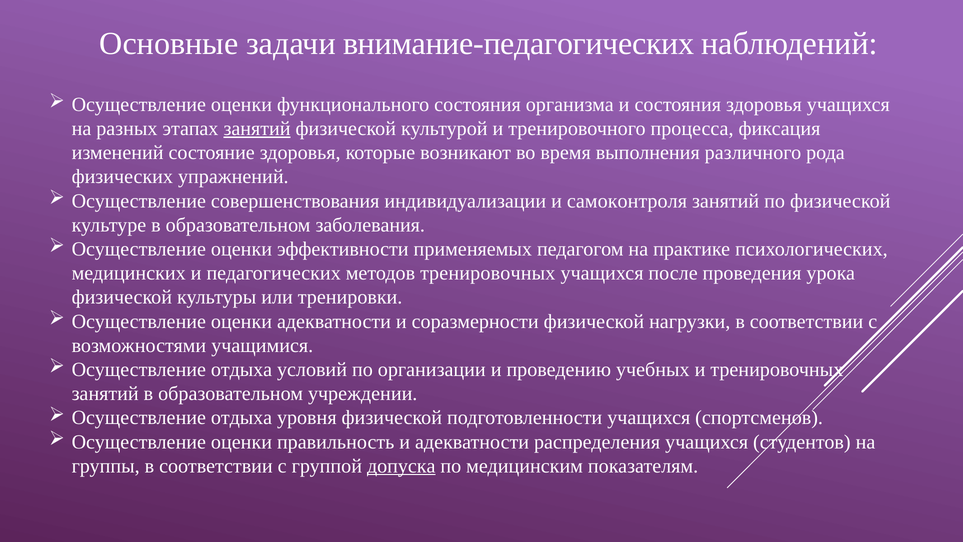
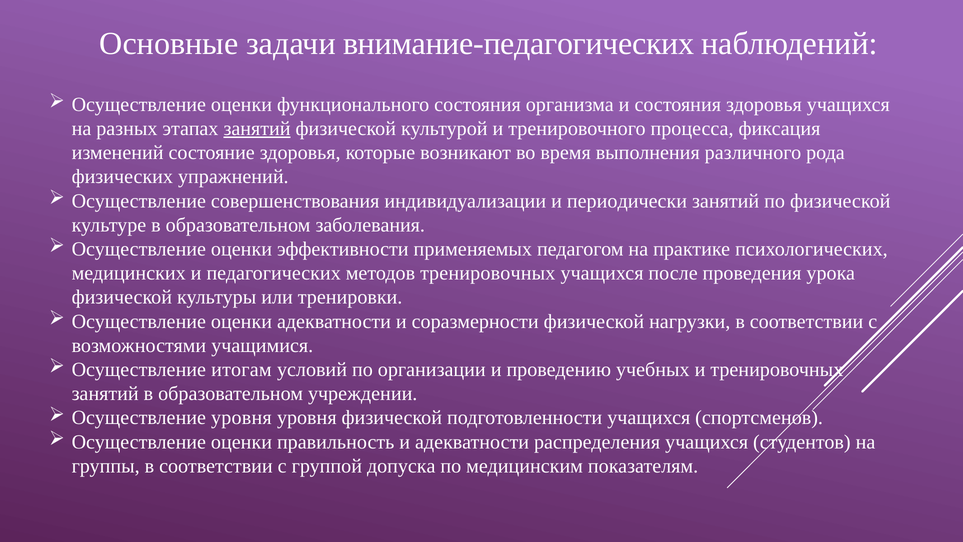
самоконтроля: самоконтроля -> периодически
отдыха at (242, 369): отдыха -> итогам
отдыха at (242, 418): отдыха -> уровня
допуска underline: present -> none
